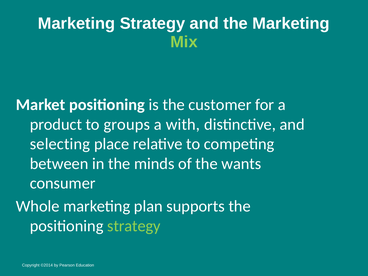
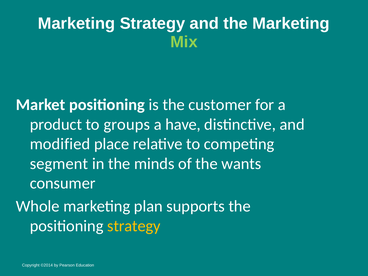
with: with -> have
selecting: selecting -> modified
between: between -> segment
strategy at (134, 226) colour: light green -> yellow
